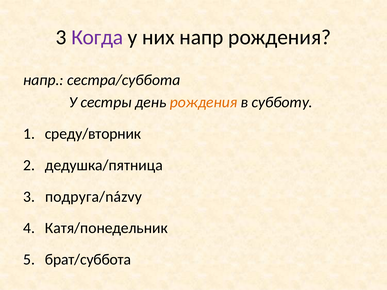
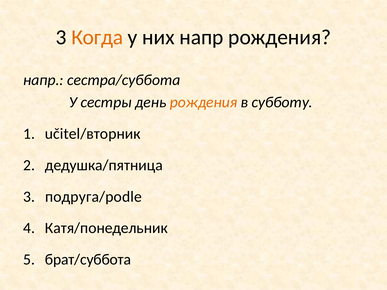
Когда colour: purple -> orange
среду/вторник: среду/вторник -> učitel/вторник
подруга/názvy: подруга/názvy -> подруга/podle
